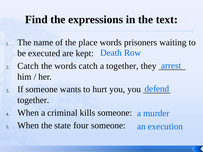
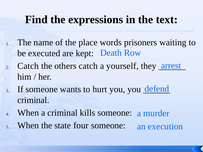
the words: words -> others
a together: together -> yourself
together at (33, 100): together -> criminal
